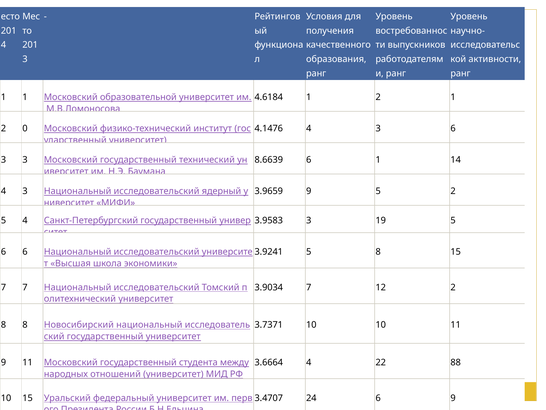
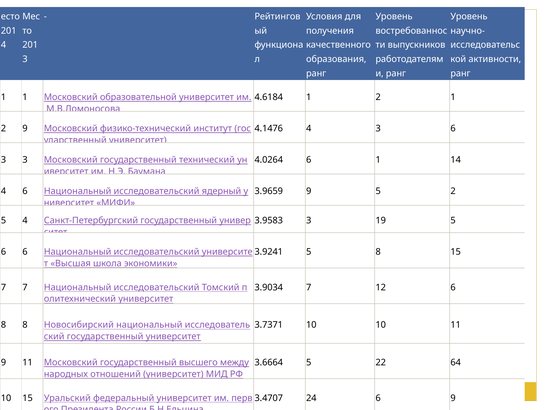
2 0: 0 -> 9
8.6639: 8.6639 -> 4.0264
3 at (25, 191): 3 -> 6
12 2: 2 -> 6
студента: студента -> высшего
3.6664 4: 4 -> 5
88: 88 -> 64
